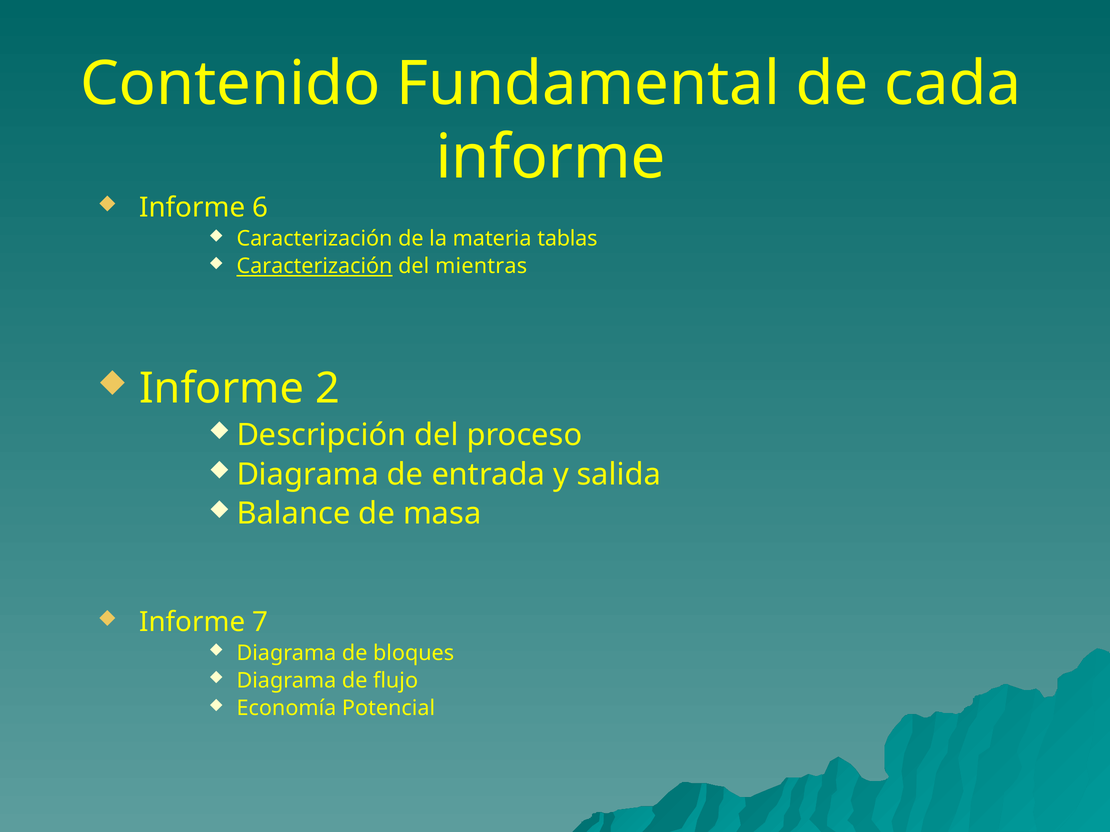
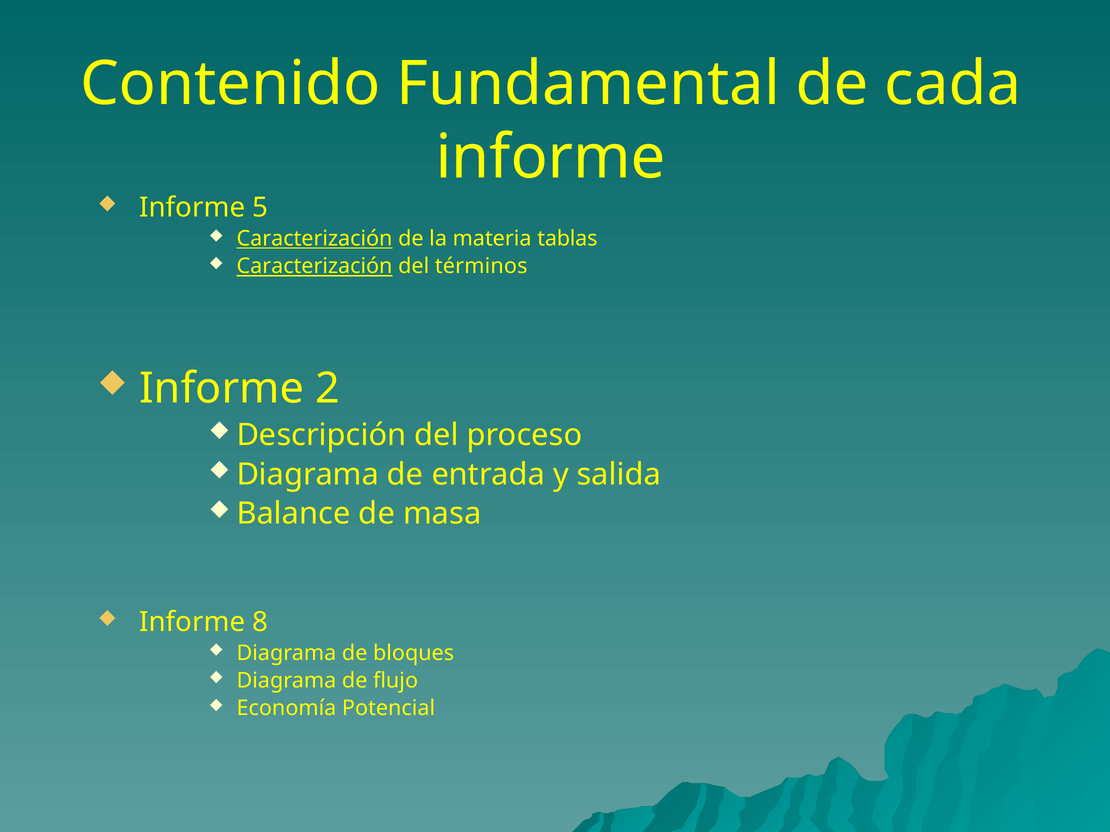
6: 6 -> 5
Caracterización at (315, 239) underline: none -> present
mientras: mientras -> términos
7: 7 -> 8
